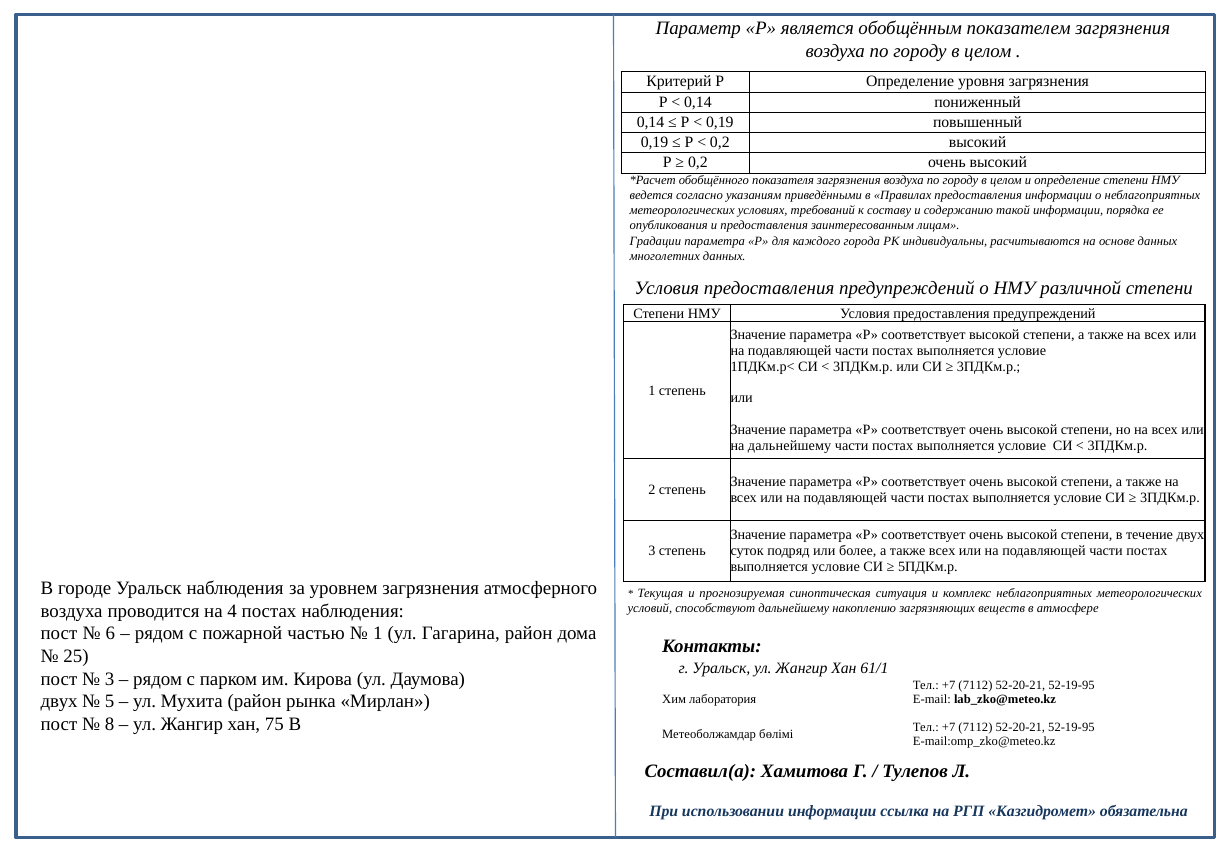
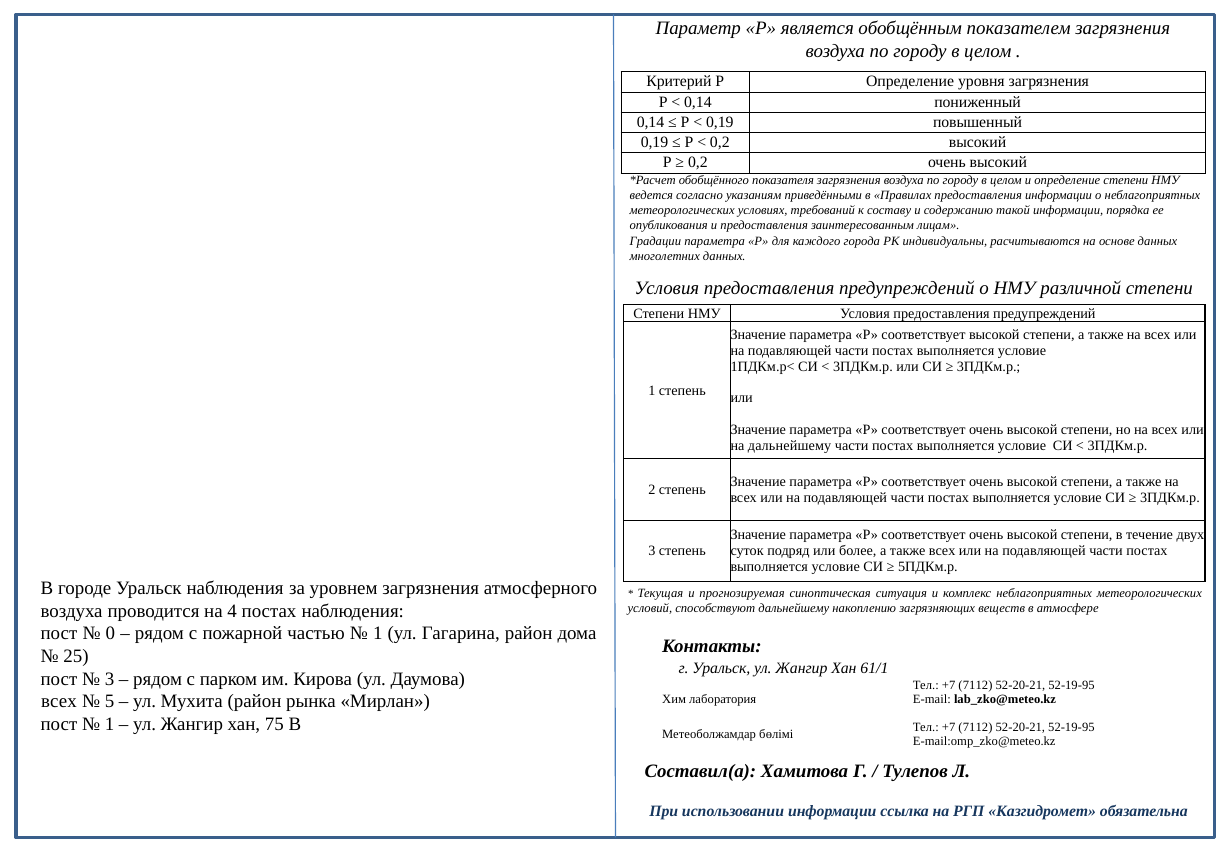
6: 6 -> 0
двух at (59, 702): двух -> всех
8 at (110, 725): 8 -> 1
